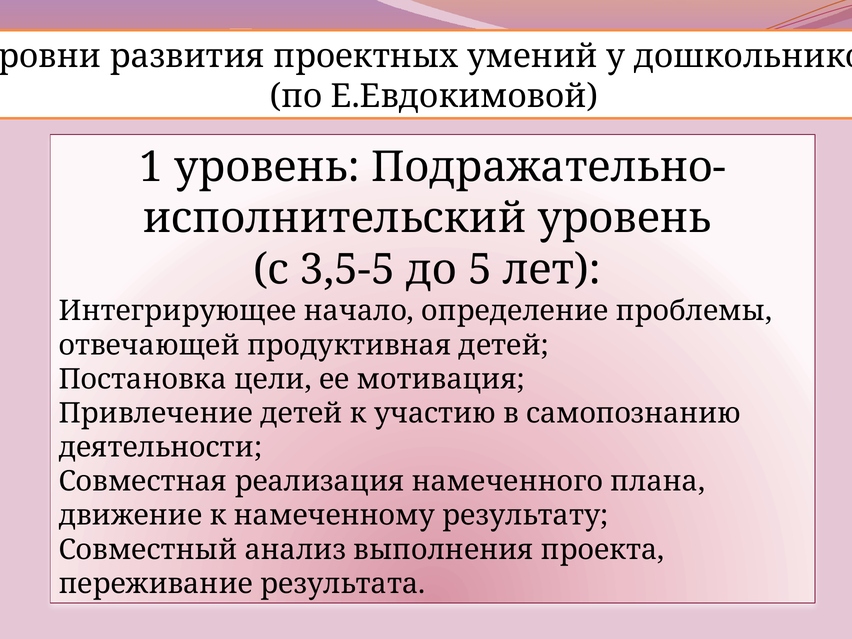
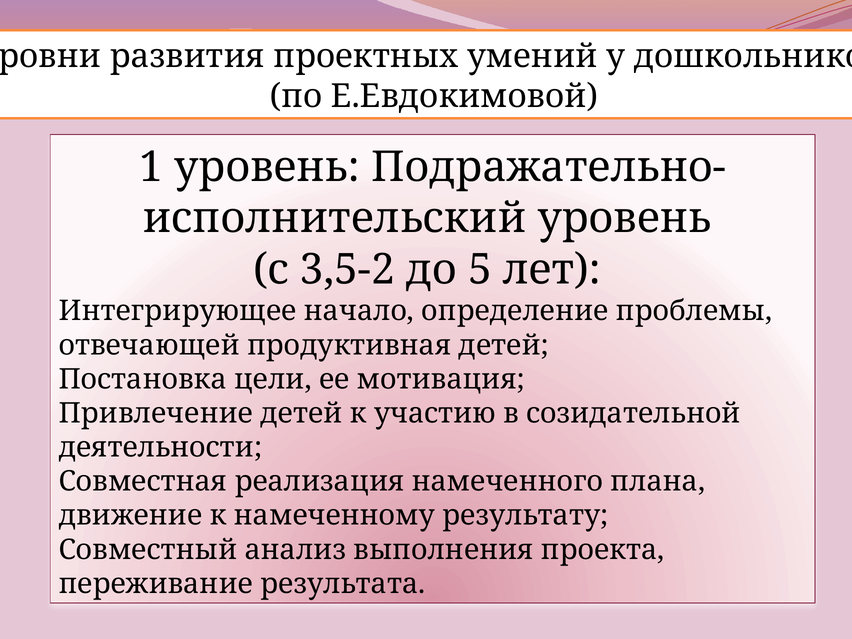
3,5-5: 3,5-5 -> 3,5-2
самопознанию: самопознанию -> созидательной
